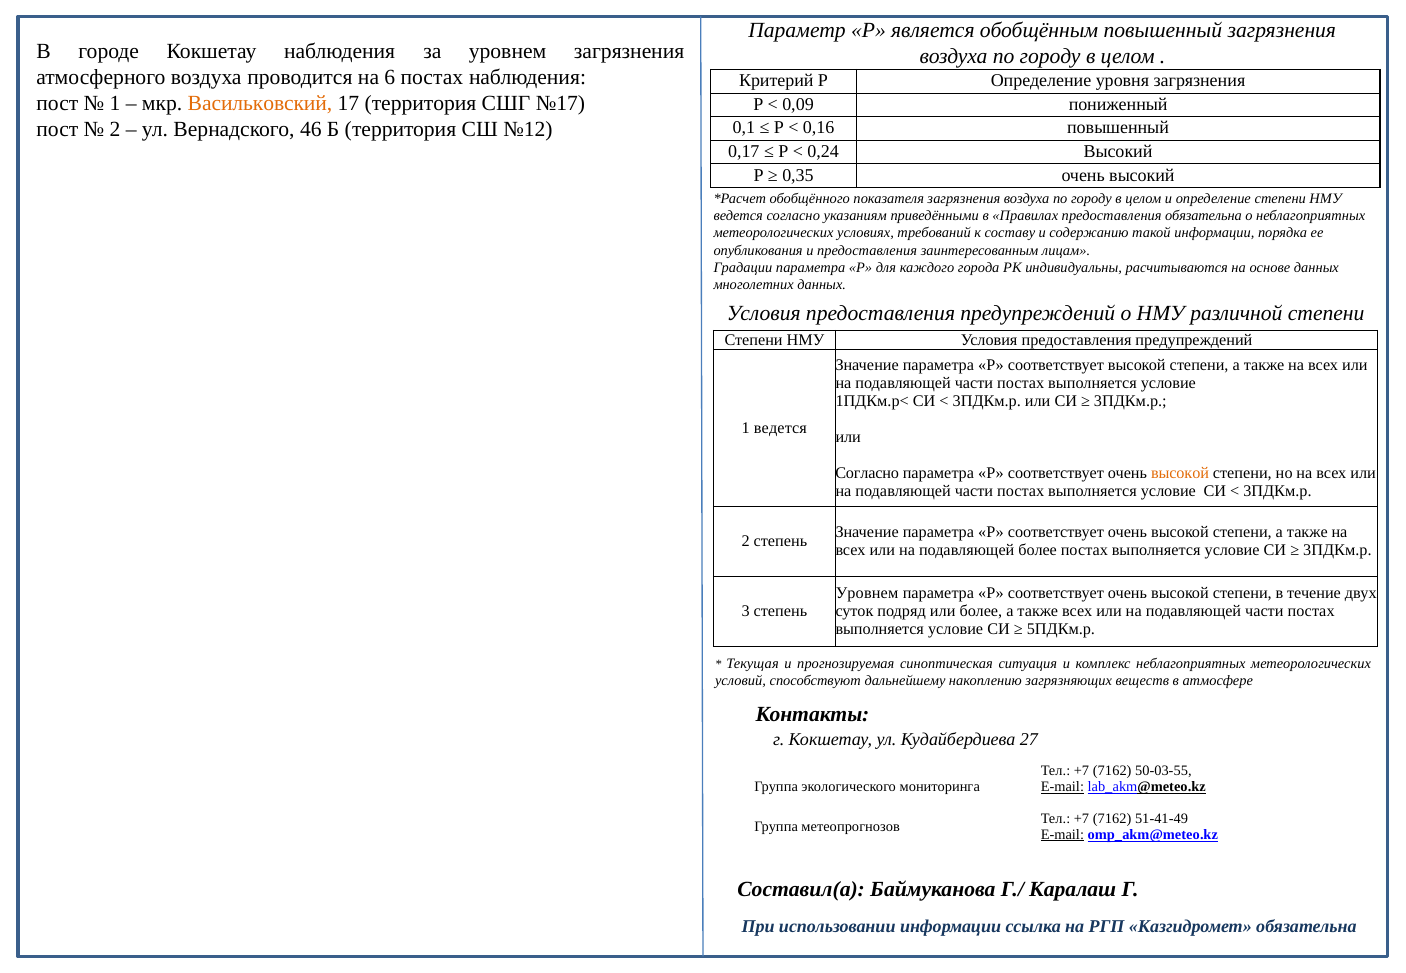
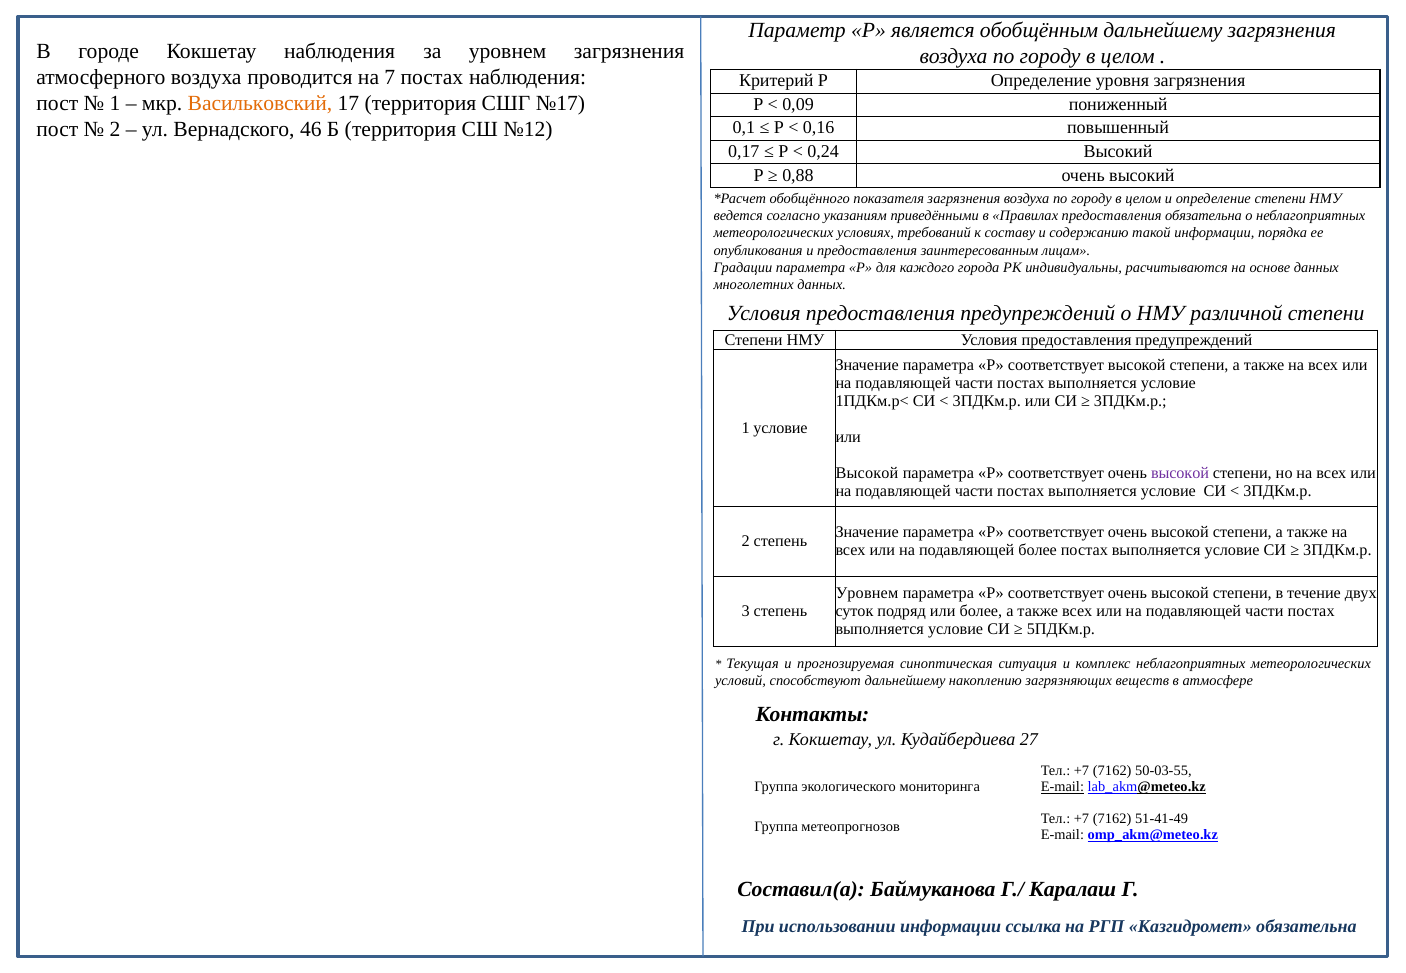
обобщённым повышенный: повышенный -> дальнейшему
6: 6 -> 7
0,35: 0,35 -> 0,88
1 ведется: ведется -> условие
Согласно at (867, 473): Согласно -> Высокой
высокой at (1180, 473) colour: orange -> purple
E-mail at (1062, 835) underline: present -> none
